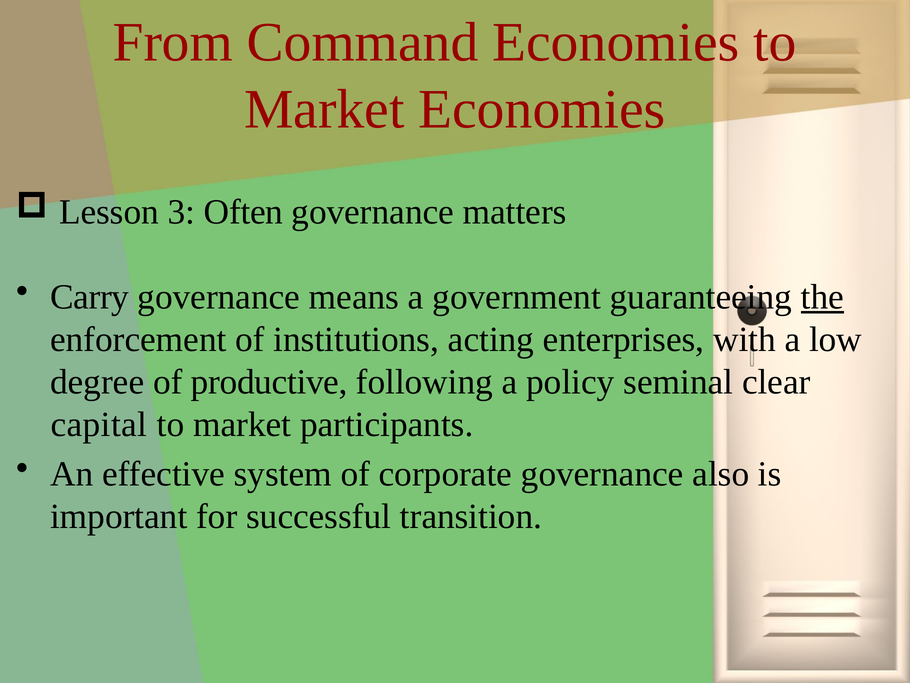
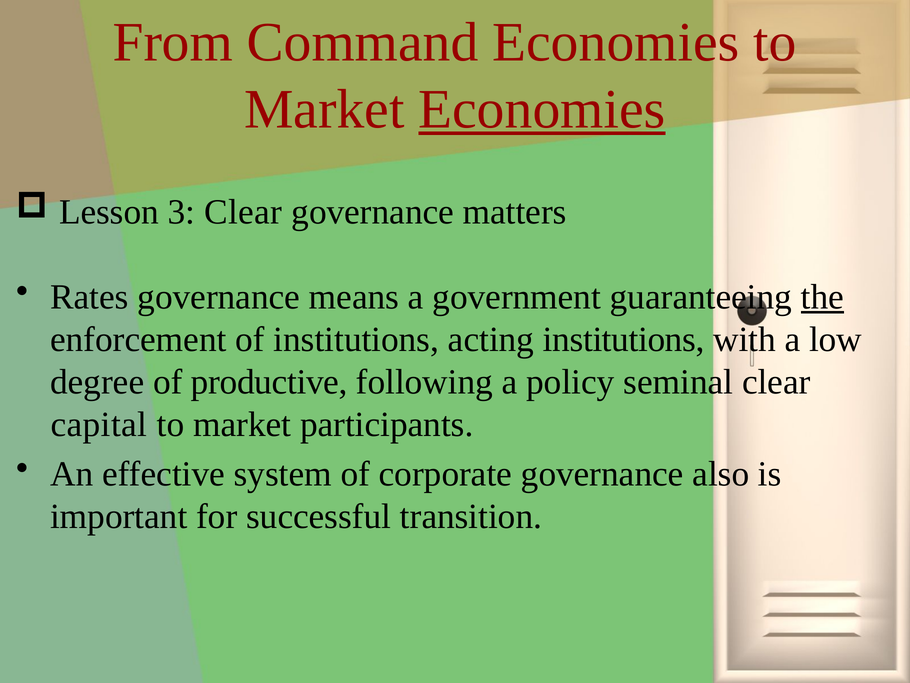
Economies at (542, 109) underline: none -> present
3 Often: Often -> Clear
Carry: Carry -> Rates
acting enterprises: enterprises -> institutions
